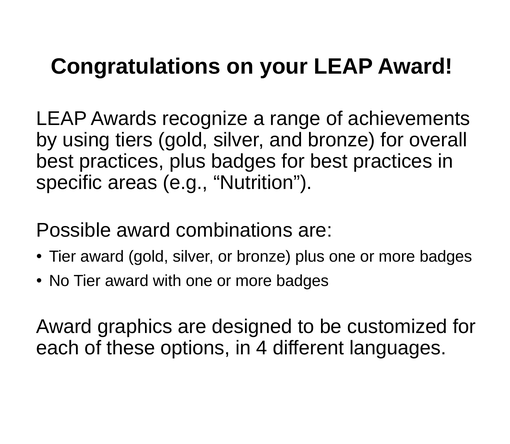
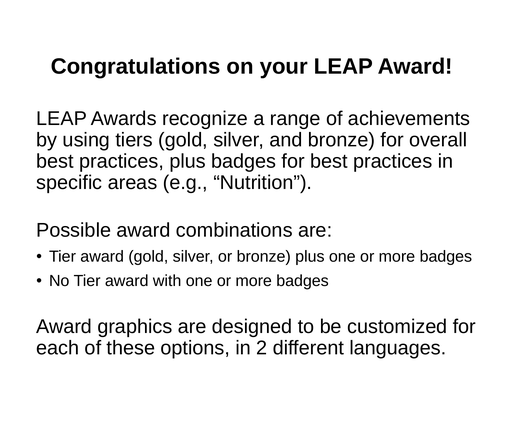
4: 4 -> 2
